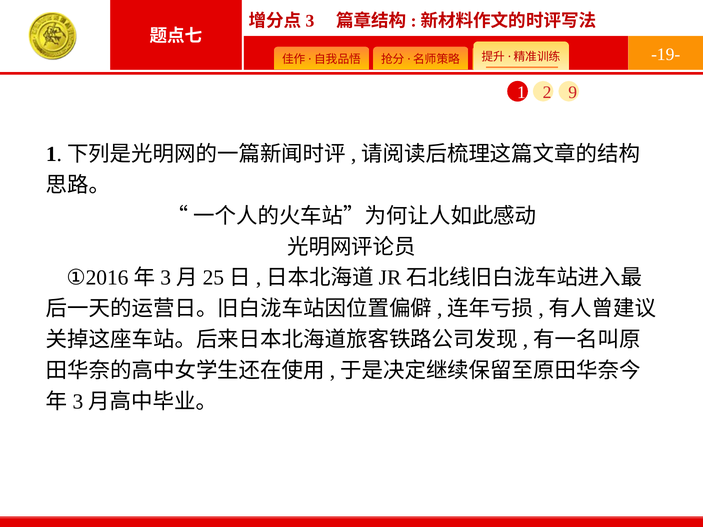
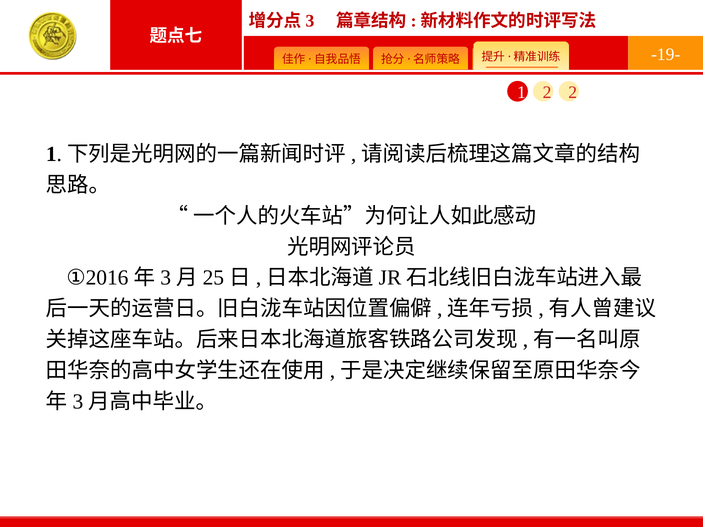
2 9: 9 -> 2
